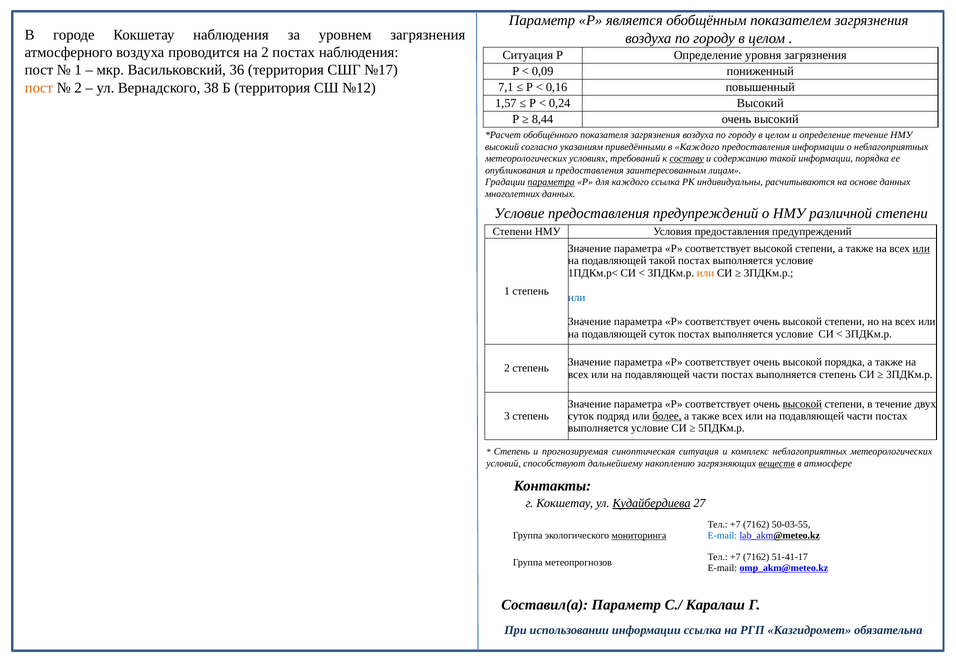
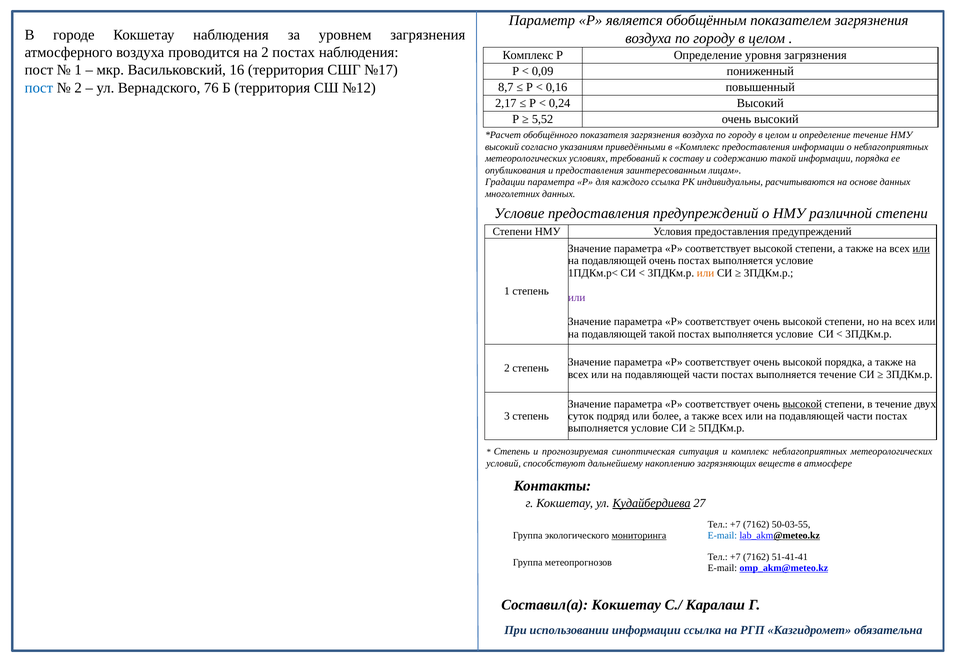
Ситуация at (528, 55): Ситуация -> Комплекс
36: 36 -> 16
пост at (39, 88) colour: orange -> blue
38: 38 -> 76
7,1: 7,1 -> 8,7
1,57: 1,57 -> 2,17
8,44: 8,44 -> 5,52
в Каждого: Каждого -> Комплекс
составу underline: present -> none
параметра at (551, 182) underline: present -> none
подавляющей такой: такой -> очень
или at (577, 297) colour: blue -> purple
подавляющей суток: суток -> такой
выполняется степень: степень -> течение
более underline: present -> none
веществ underline: present -> none
51-41-17: 51-41-17 -> 51-41-41
Составил(а Параметр: Параметр -> Кокшетау
